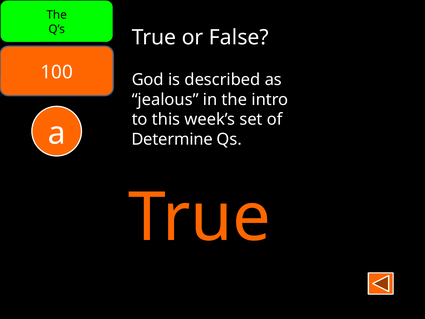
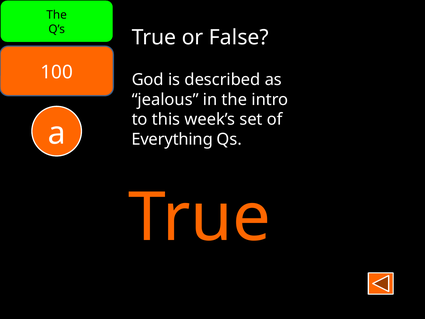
Determine: Determine -> Everything
